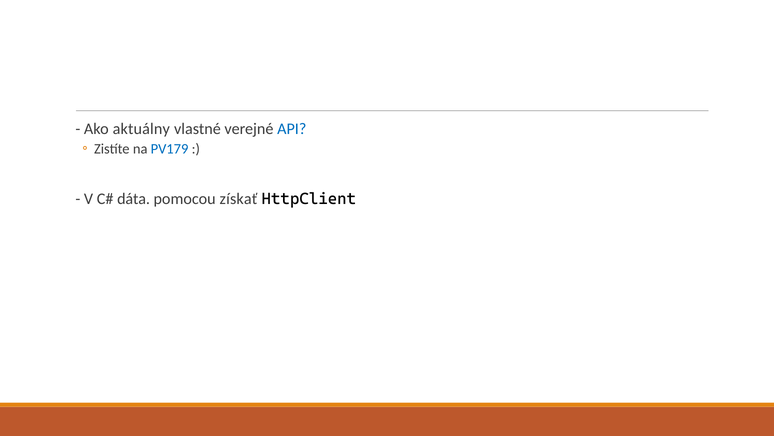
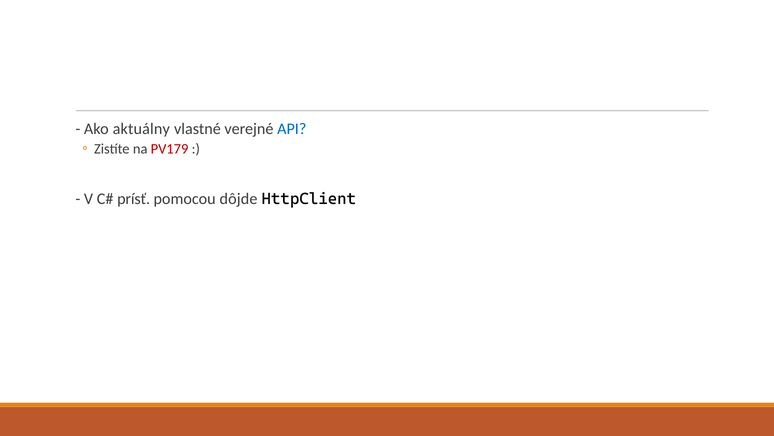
PV179 colour: blue -> red
dáta: dáta -> prísť
získať: získať -> dôjde
